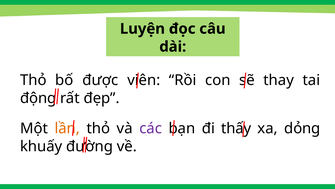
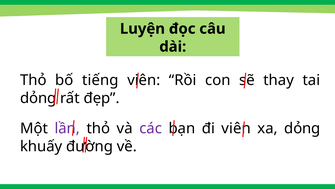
được: được -> tiếng
động at (38, 98): động -> dỏng
lần colour: orange -> purple
đi thấy: thấy -> viên
